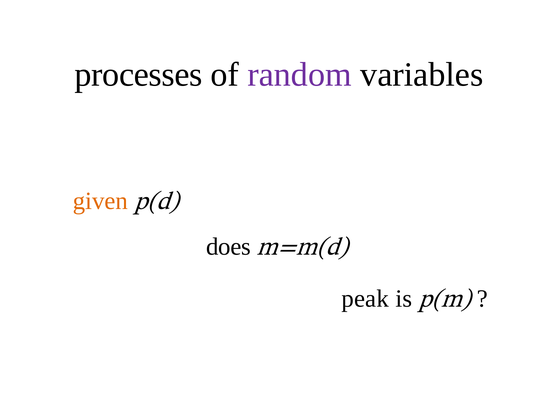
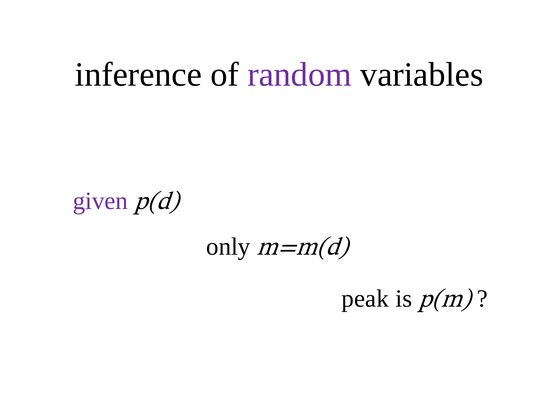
processes: processes -> inference
given colour: orange -> purple
does: does -> only
